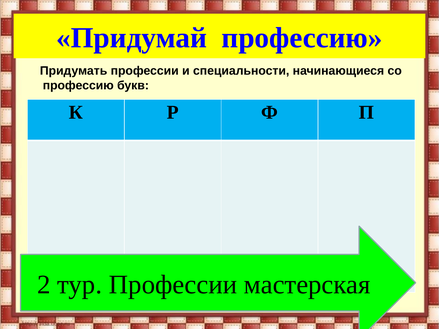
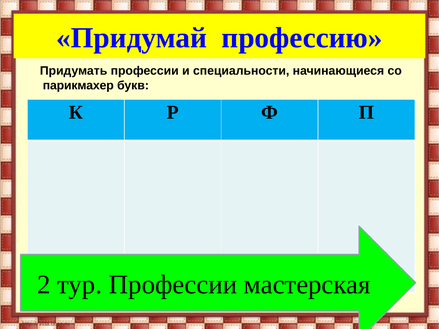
профессию at (78, 85): профессию -> парикмахер
